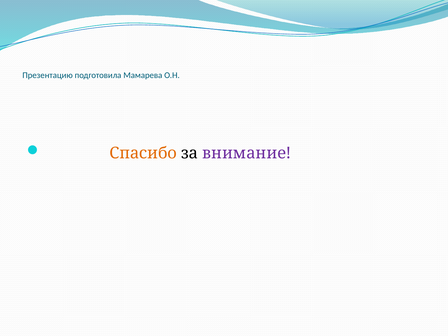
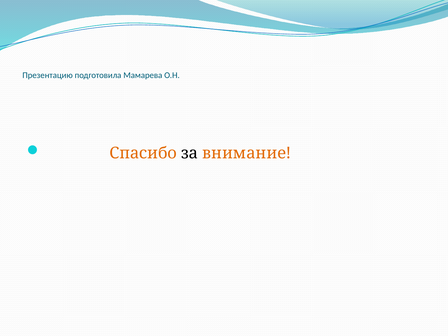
внимание colour: purple -> orange
